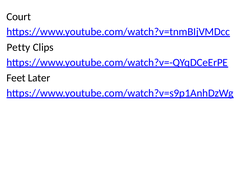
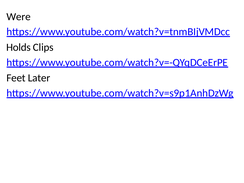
Court: Court -> Were
Petty: Petty -> Holds
